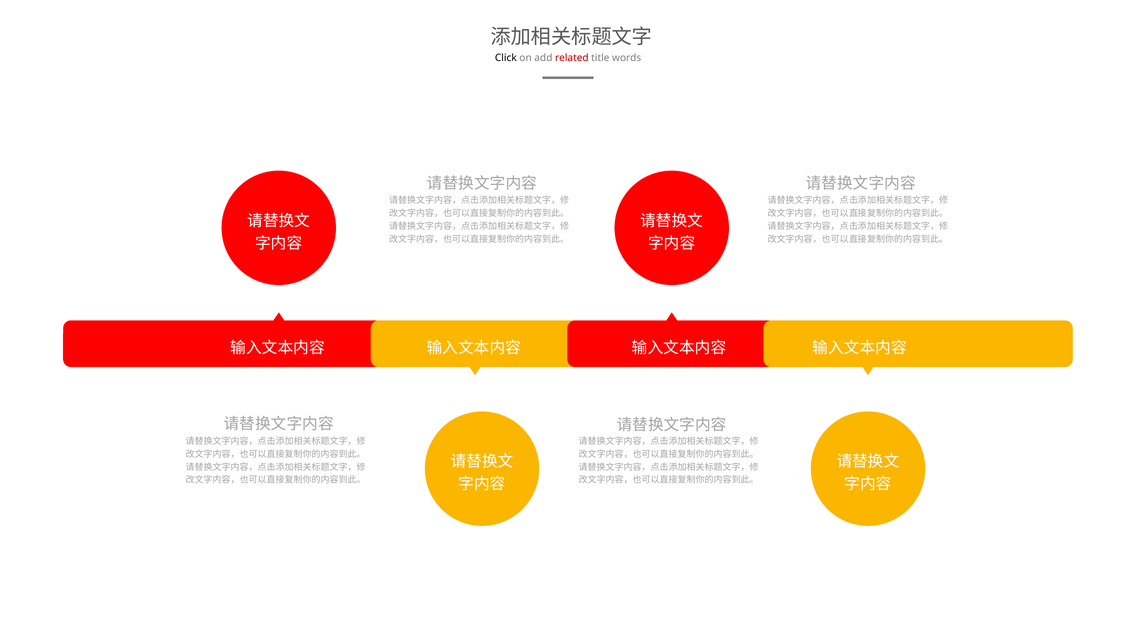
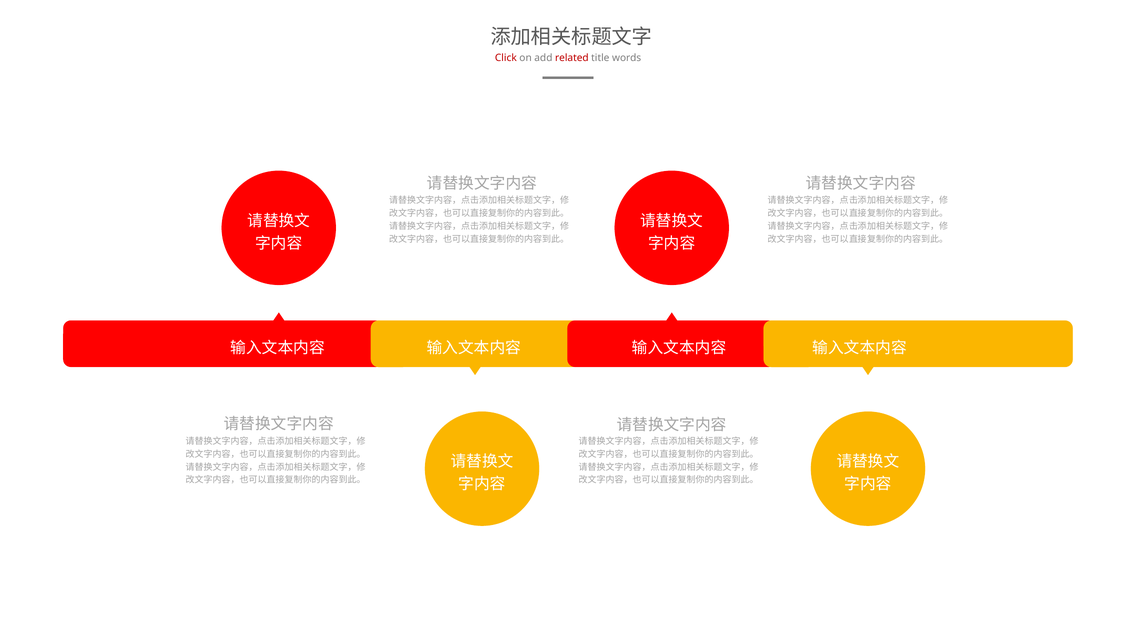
Click colour: black -> red
